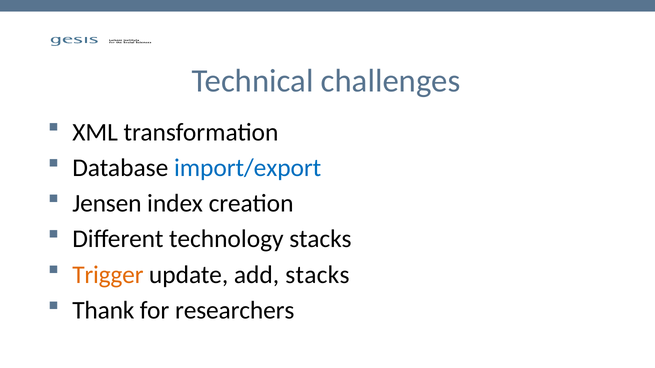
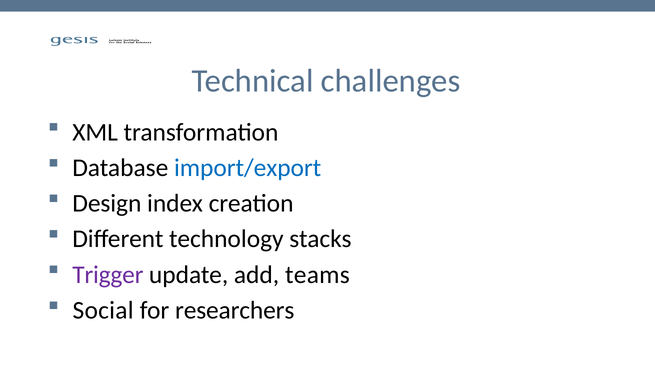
Jensen: Jensen -> Design
Trigger colour: orange -> purple
add stacks: stacks -> teams
Thank: Thank -> Social
